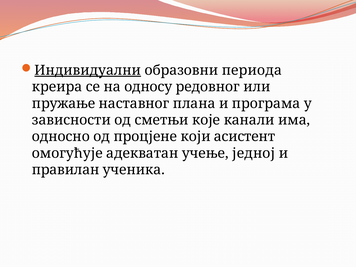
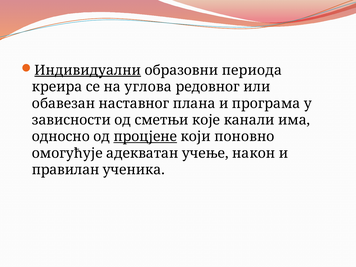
односу: односу -> углова
пружање: пружање -> обавезан
процјене underline: none -> present
асистент: асистент -> поновно
једној: једној -> након
